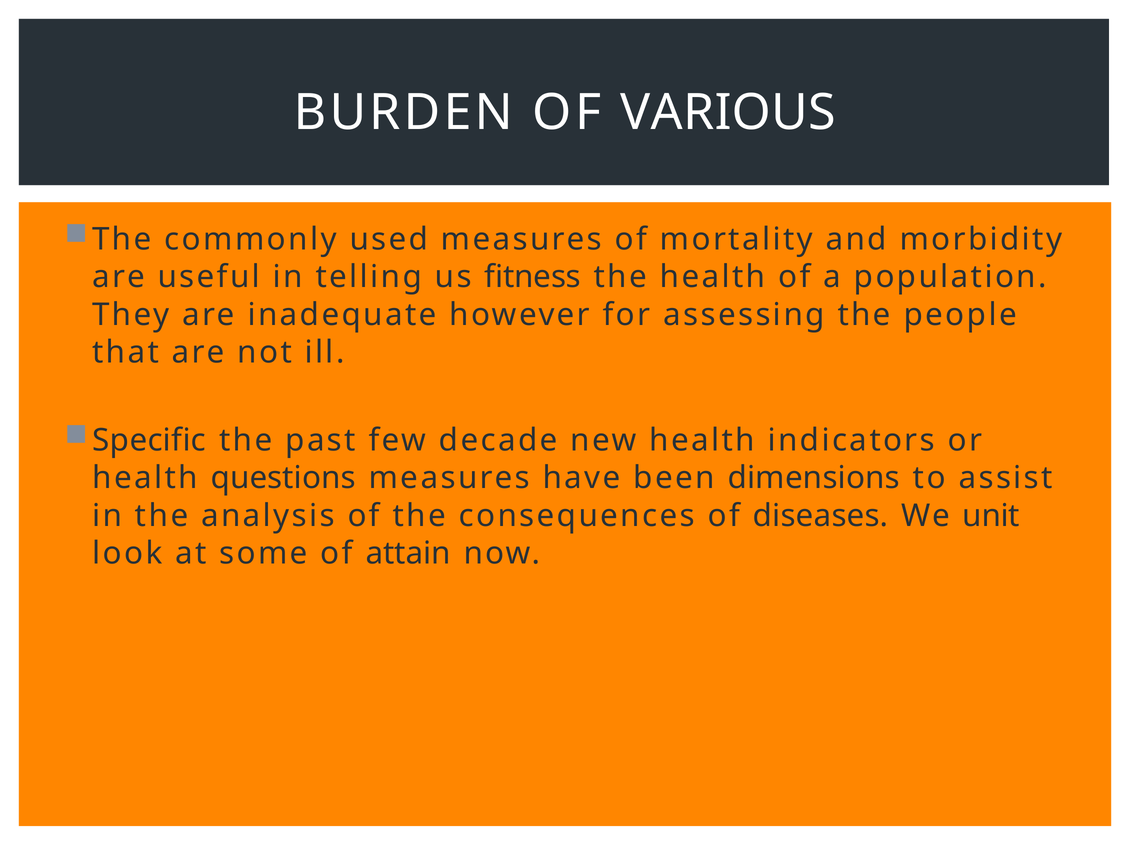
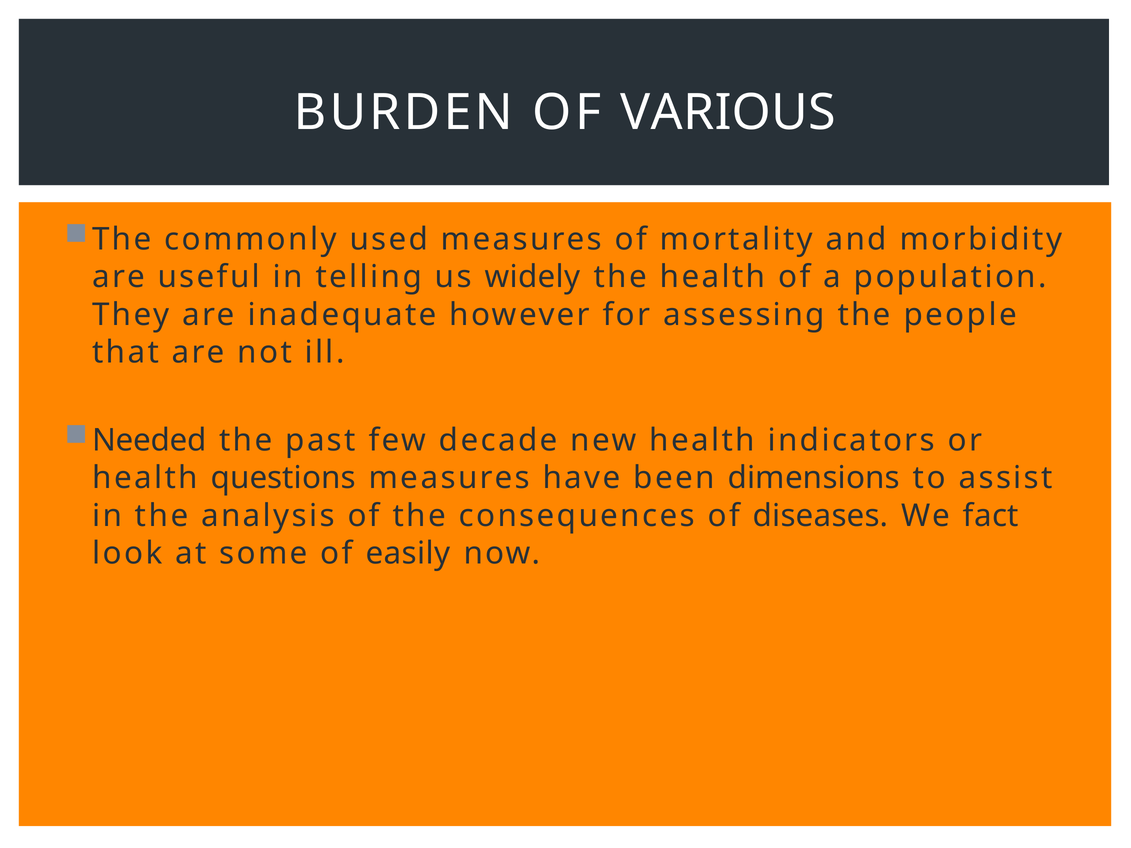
fitness: fitness -> widely
Specific: Specific -> Needed
unit: unit -> fact
attain: attain -> easily
